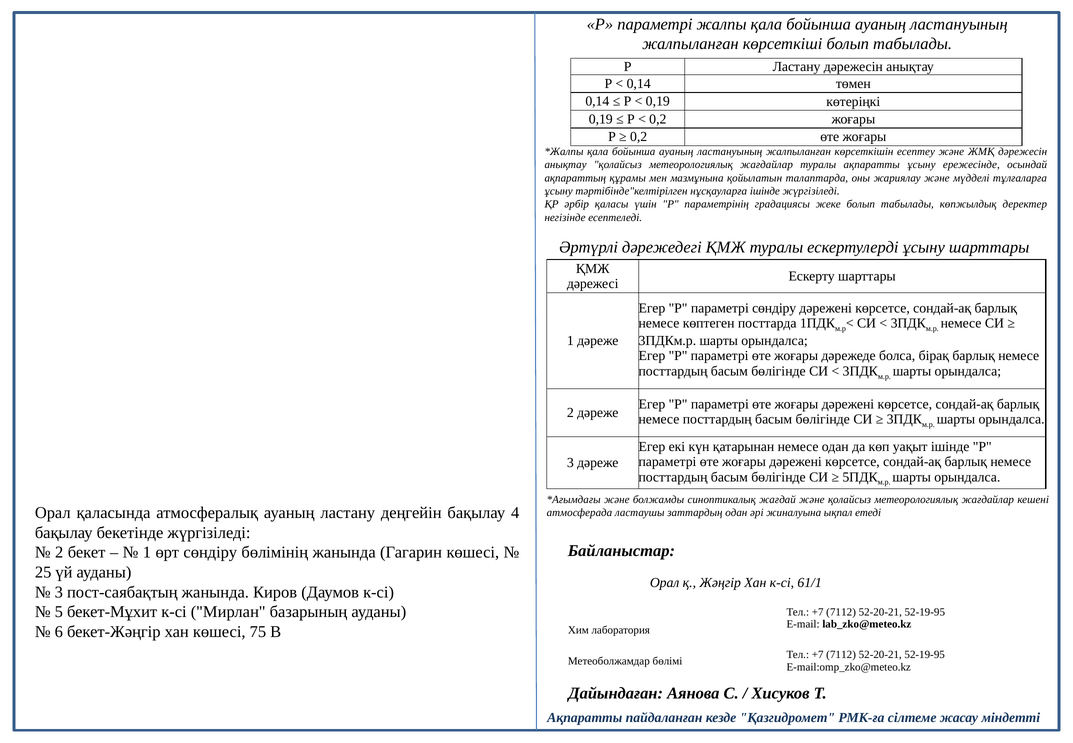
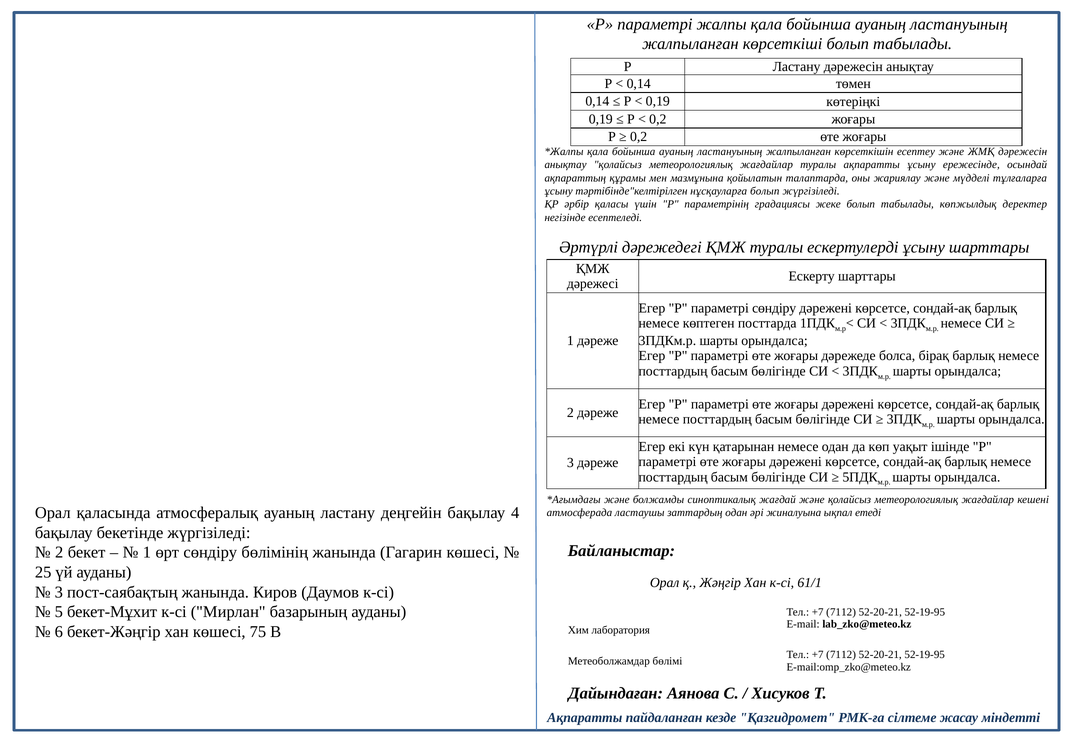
нұсқауларға ішінде: ішінде -> болып
